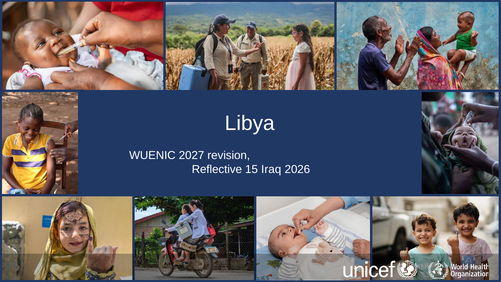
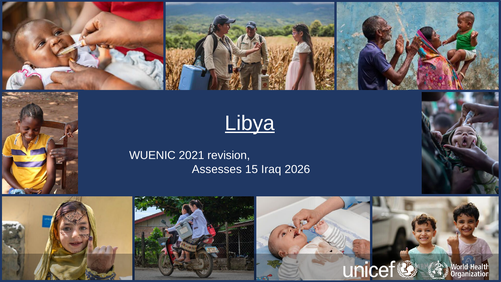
Libya underline: none -> present
2027: 2027 -> 2021
Reflective: Reflective -> Assesses
